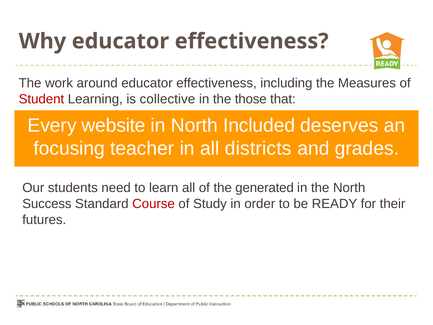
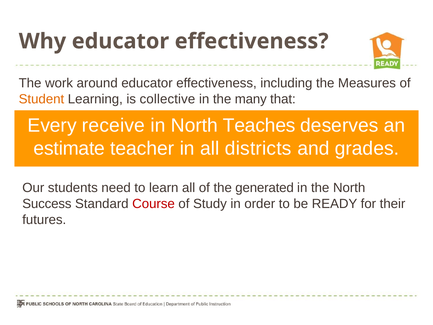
Student colour: red -> orange
those: those -> many
website: website -> receive
Included: Included -> Teaches
focusing: focusing -> estimate
